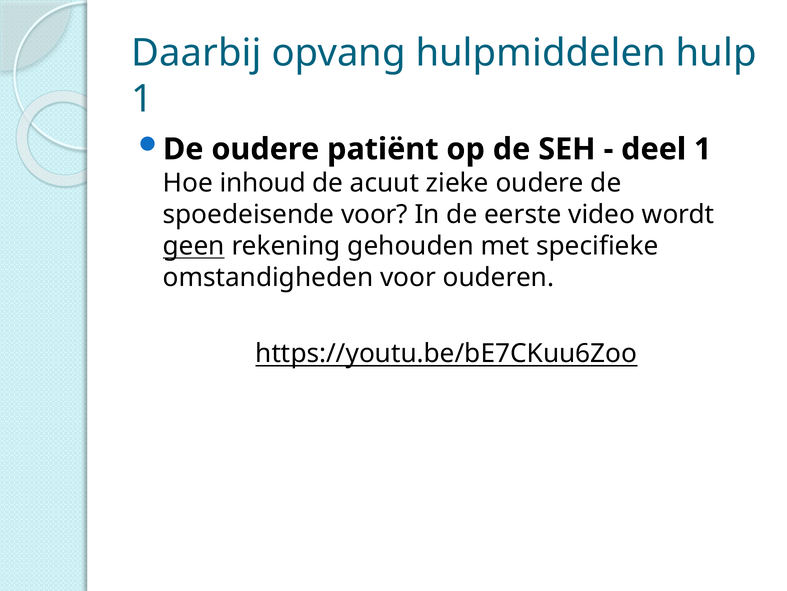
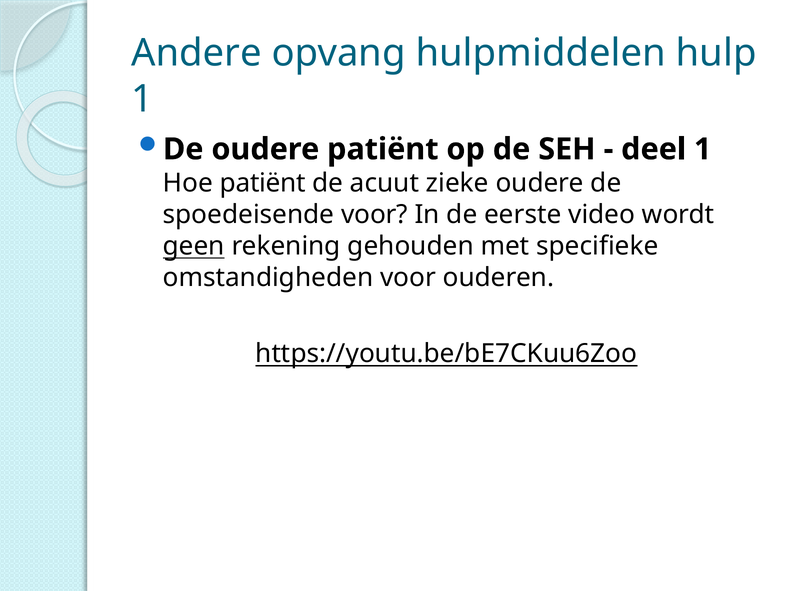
Daarbij: Daarbij -> Andere
Hoe inhoud: inhoud -> patiënt
